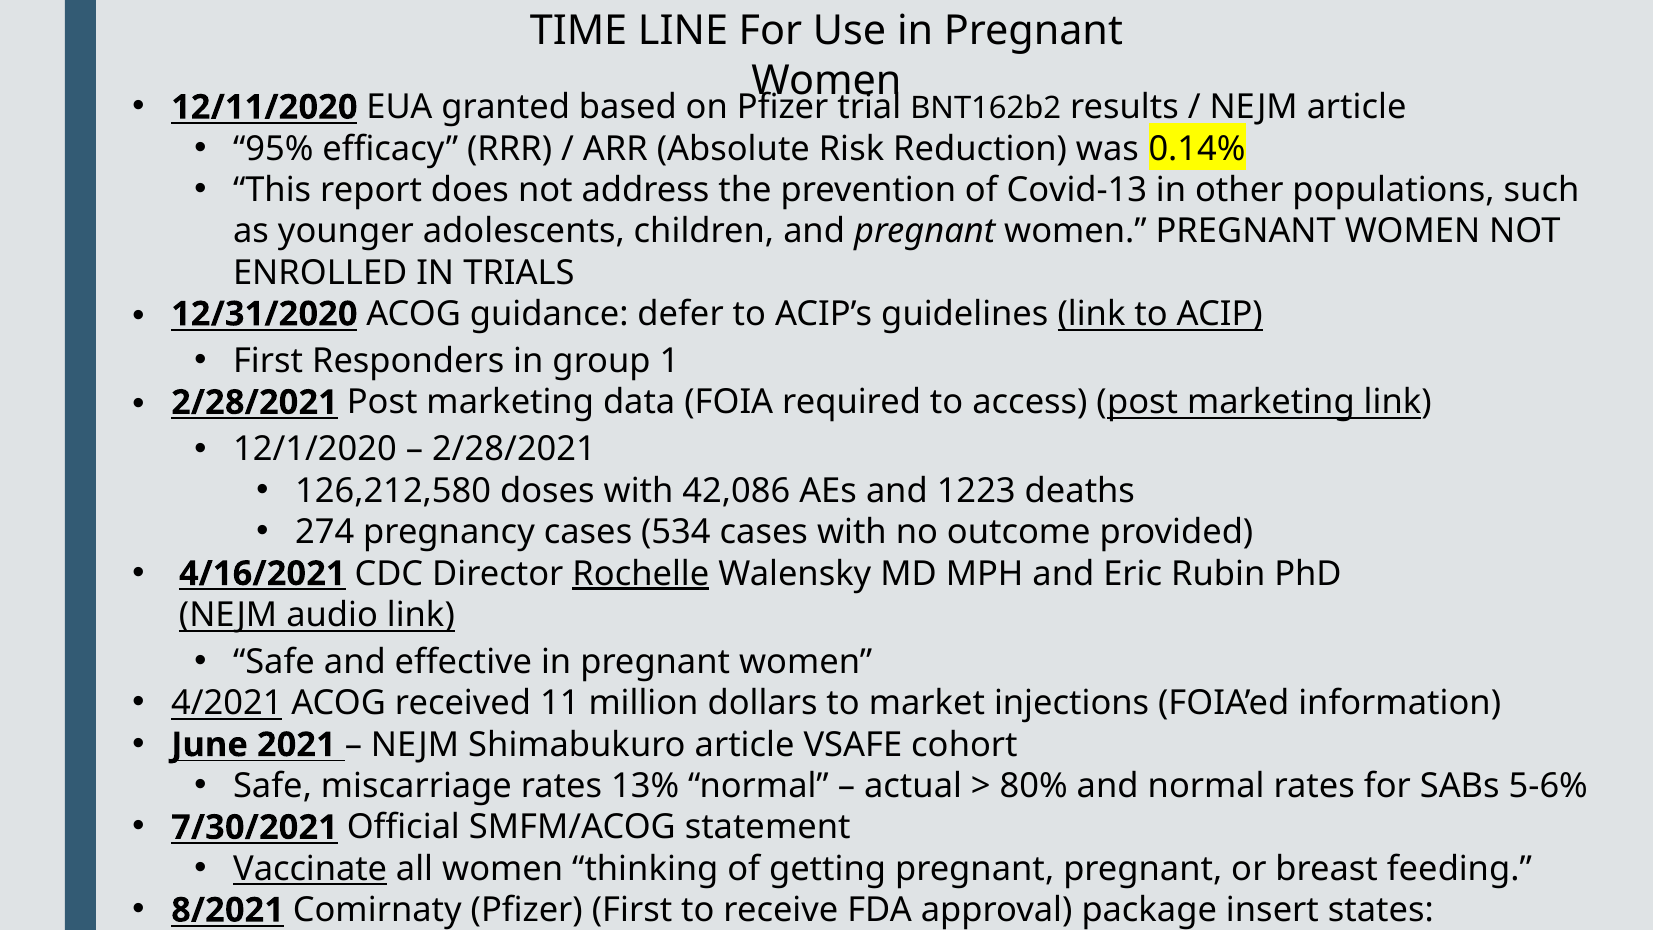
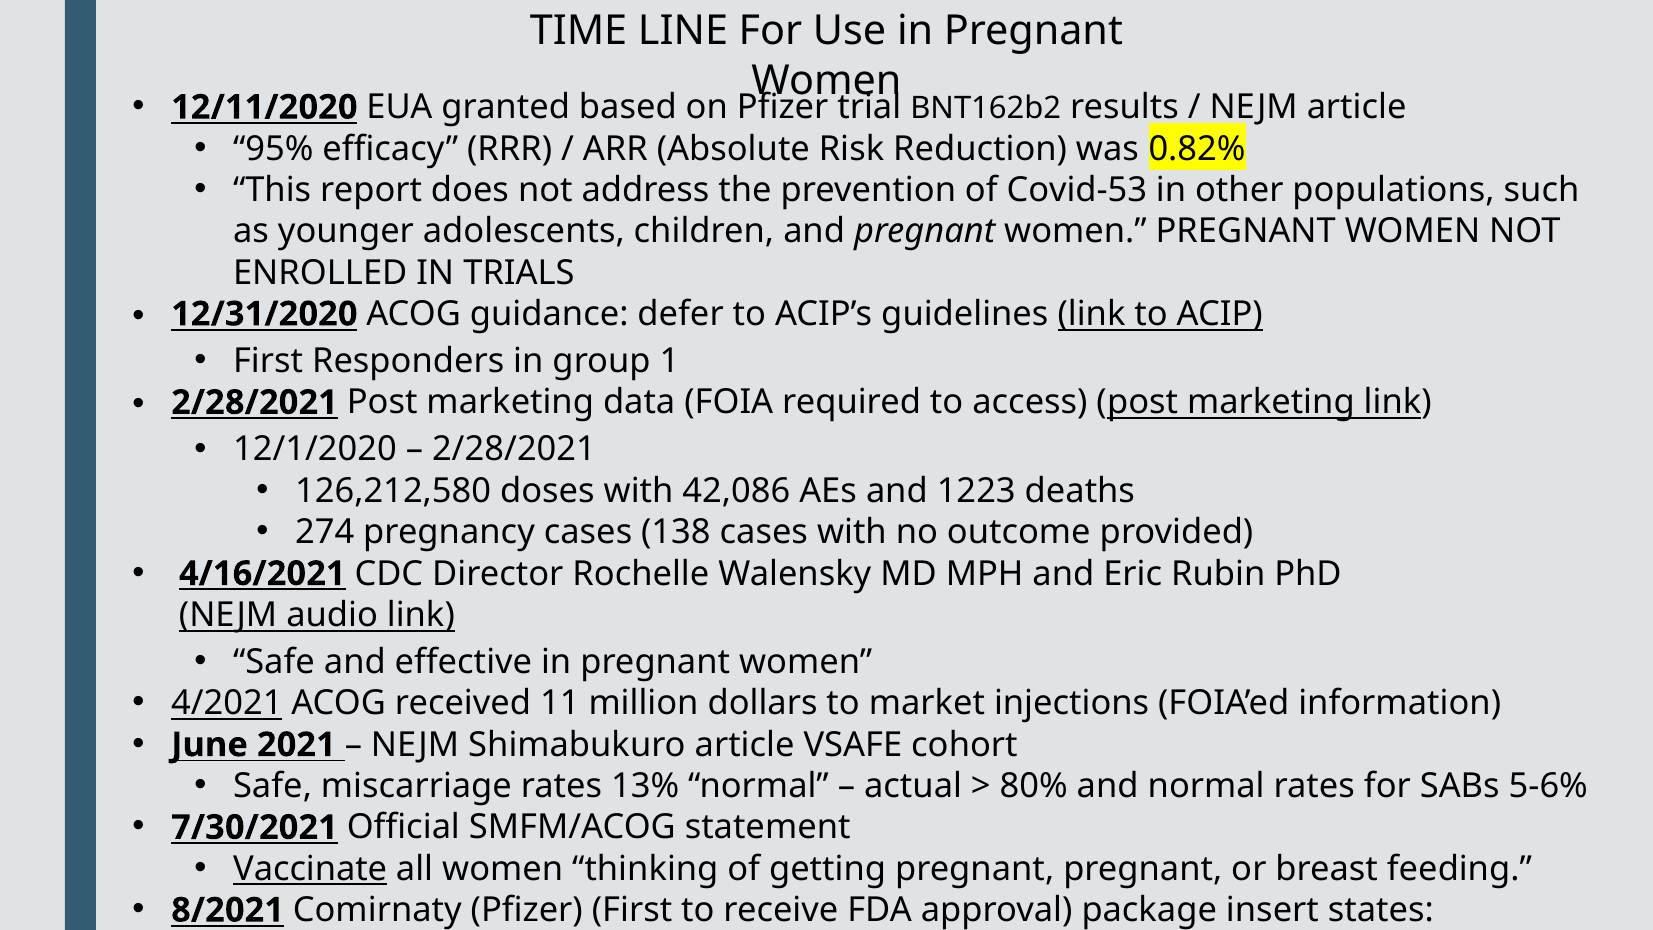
0.14%: 0.14% -> 0.82%
Covid-13: Covid-13 -> Covid-53
534: 534 -> 138
Rochelle underline: present -> none
